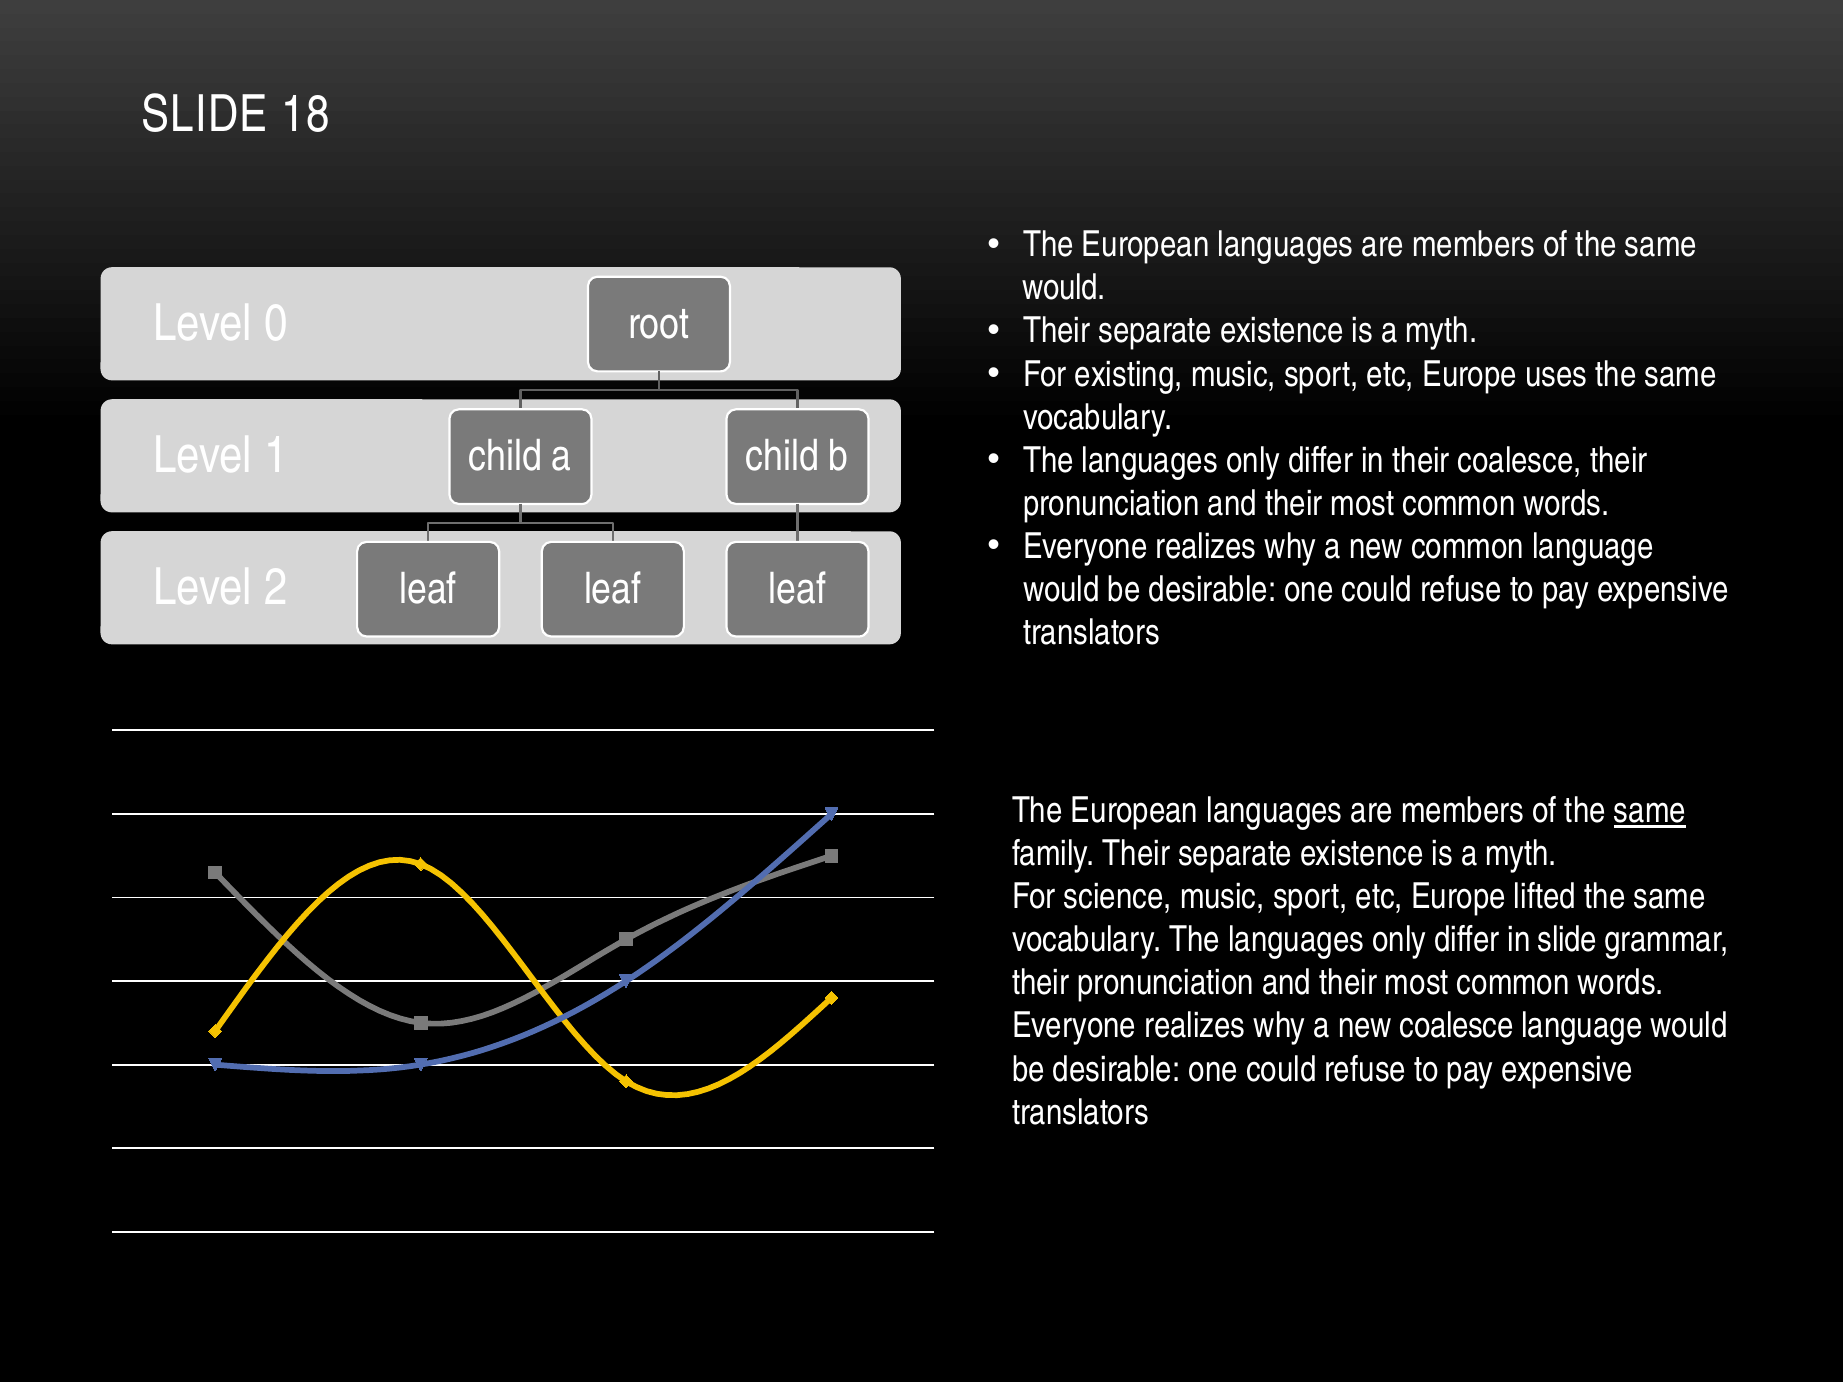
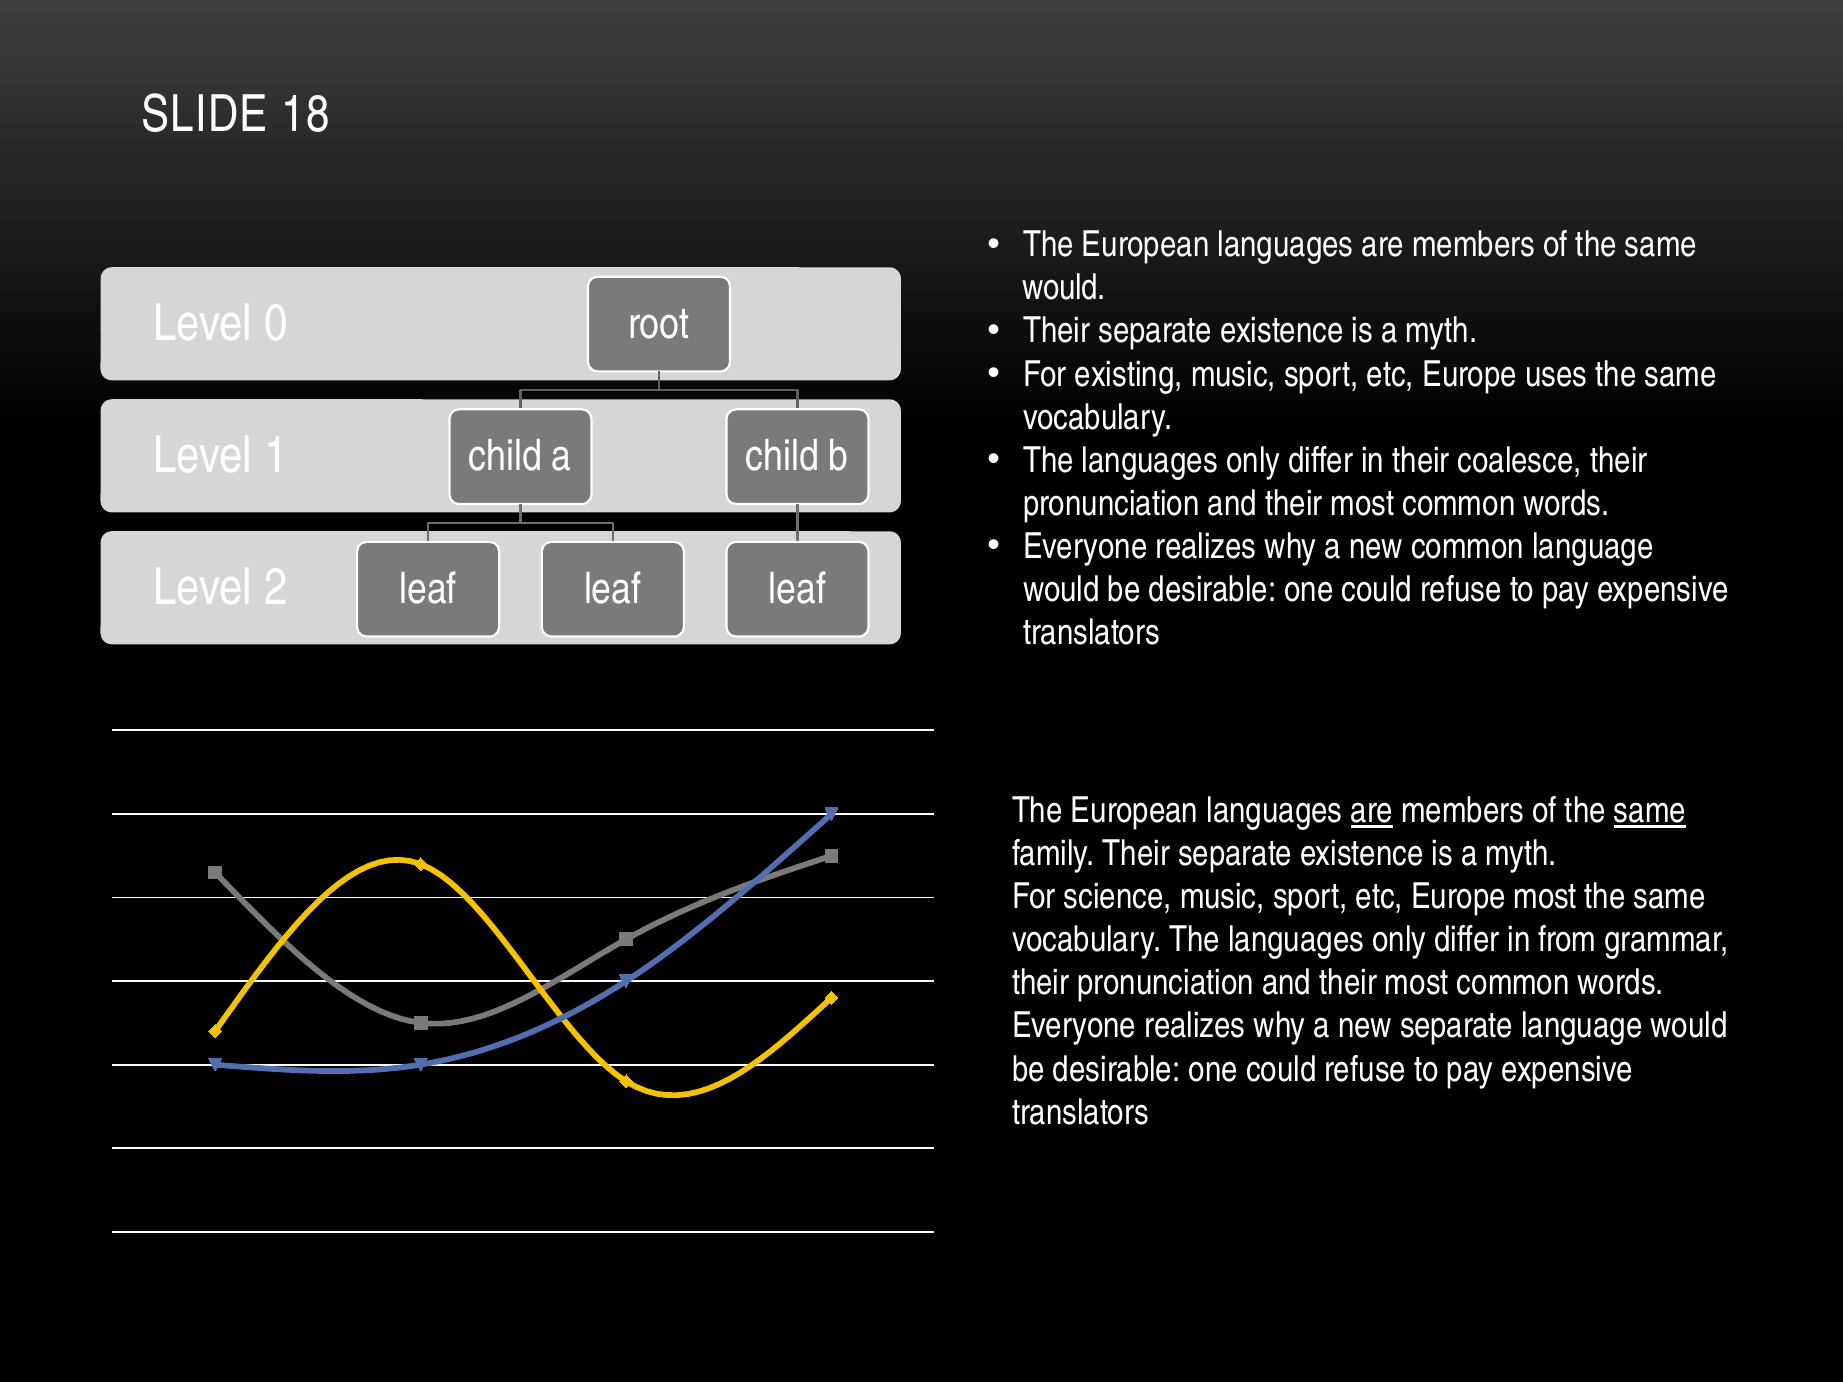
are at (1372, 811) underline: none -> present
Europe lifted: lifted -> most
in slide: slide -> from
new coalesce: coalesce -> separate
